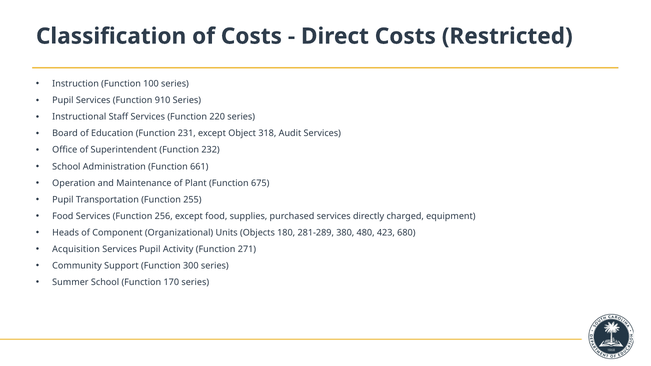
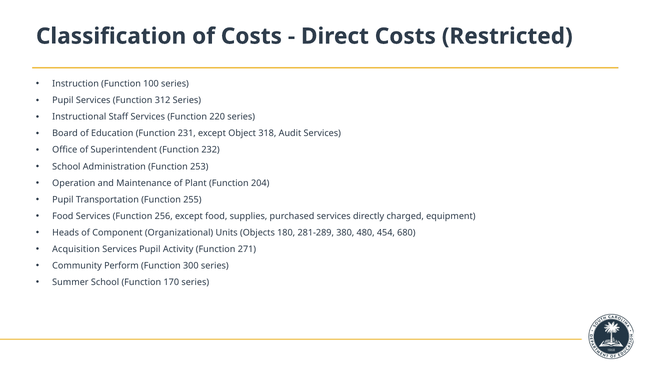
910: 910 -> 312
661: 661 -> 253
675: 675 -> 204
423: 423 -> 454
Support: Support -> Perform
